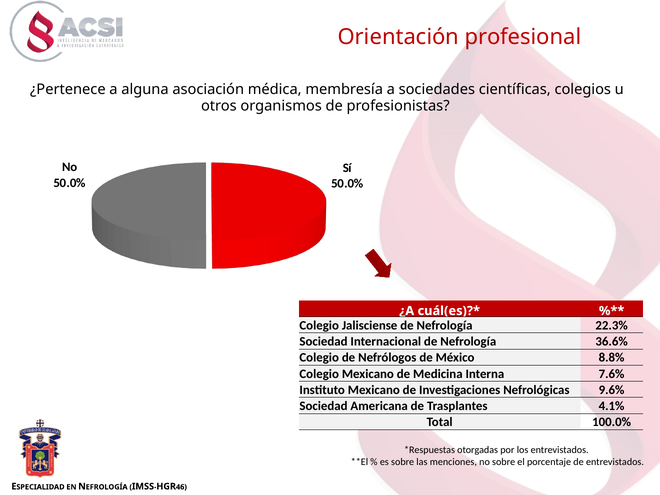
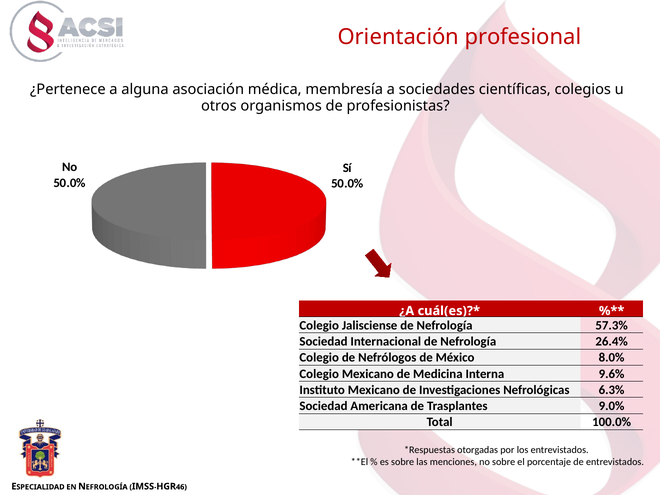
22.3%: 22.3% -> 57.3%
36.6%: 36.6% -> 26.4%
8.8%: 8.8% -> 8.0%
7.6%: 7.6% -> 9.6%
9.6%: 9.6% -> 6.3%
4.1%: 4.1% -> 9.0%
